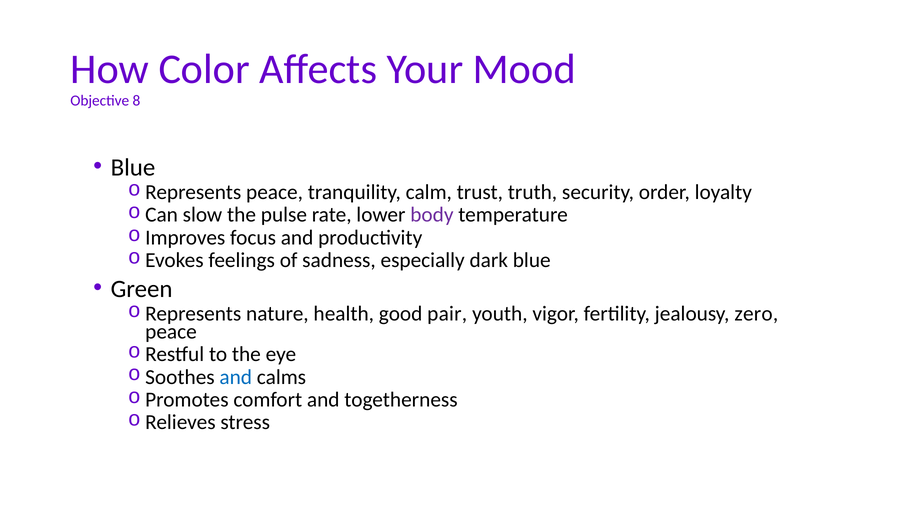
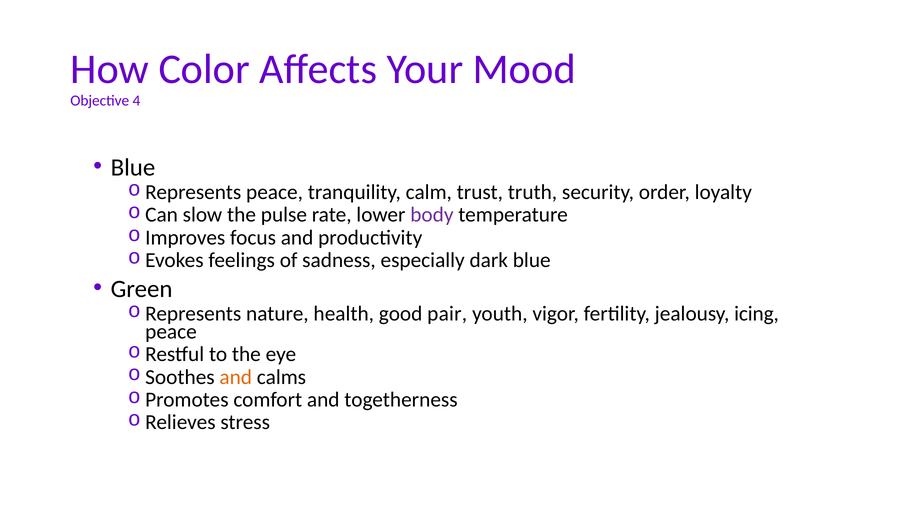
8: 8 -> 4
zero: zero -> icing
and at (236, 377) colour: blue -> orange
